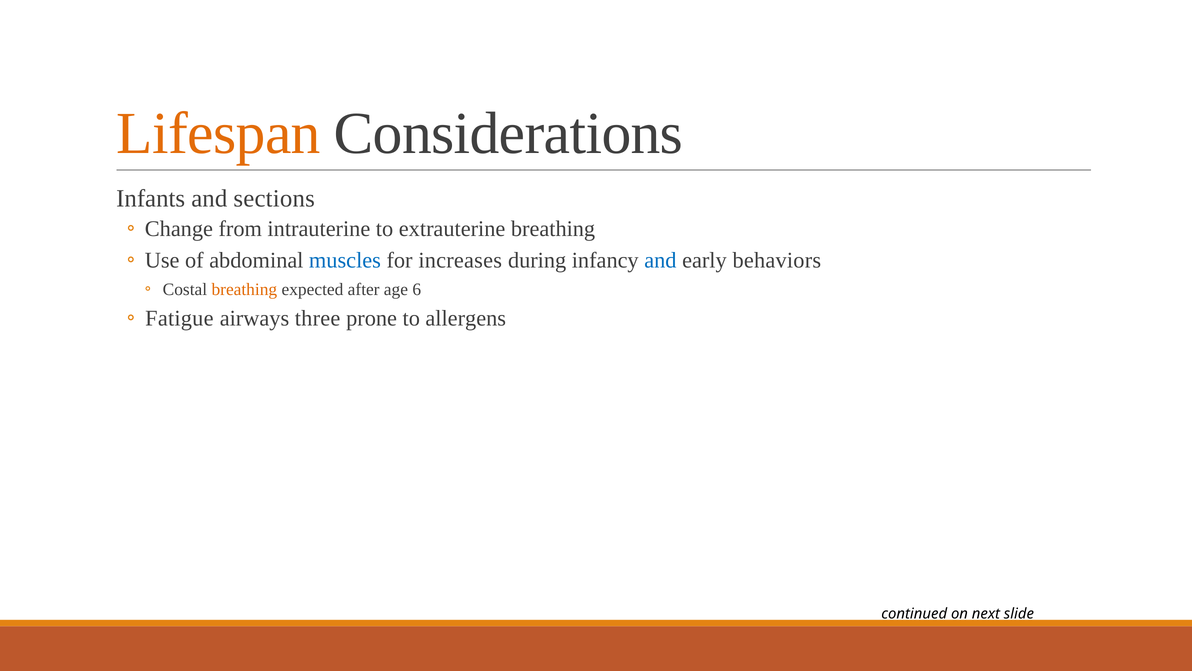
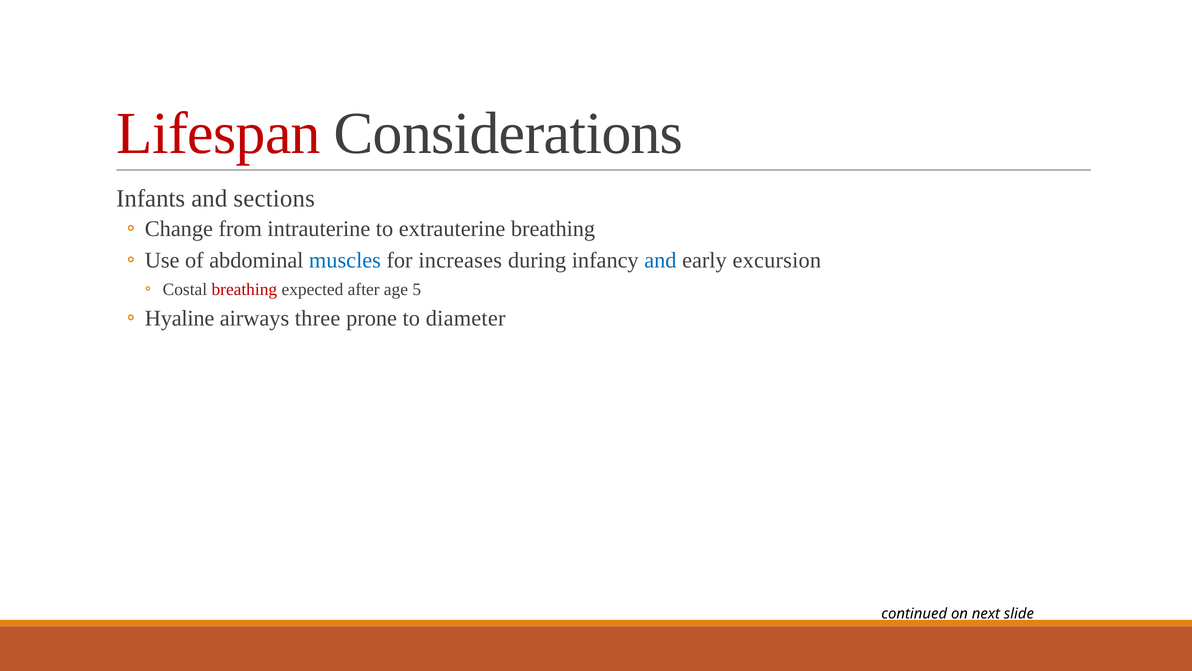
Lifespan colour: orange -> red
behaviors: behaviors -> excursion
breathing at (244, 289) colour: orange -> red
6: 6 -> 5
Fatigue: Fatigue -> Hyaline
allergens: allergens -> diameter
